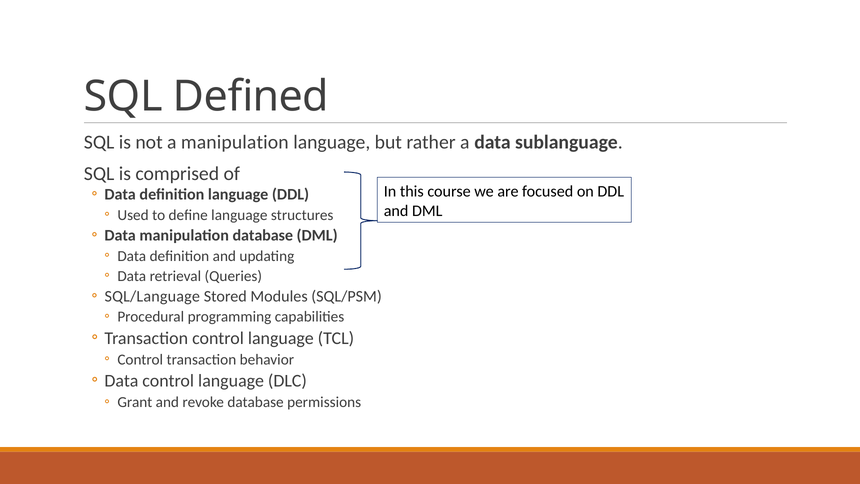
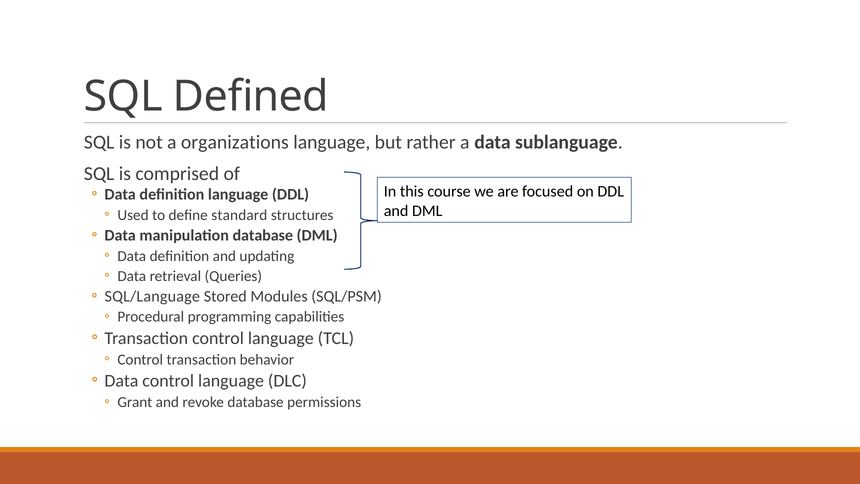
a manipulation: manipulation -> organizations
define language: language -> standard
